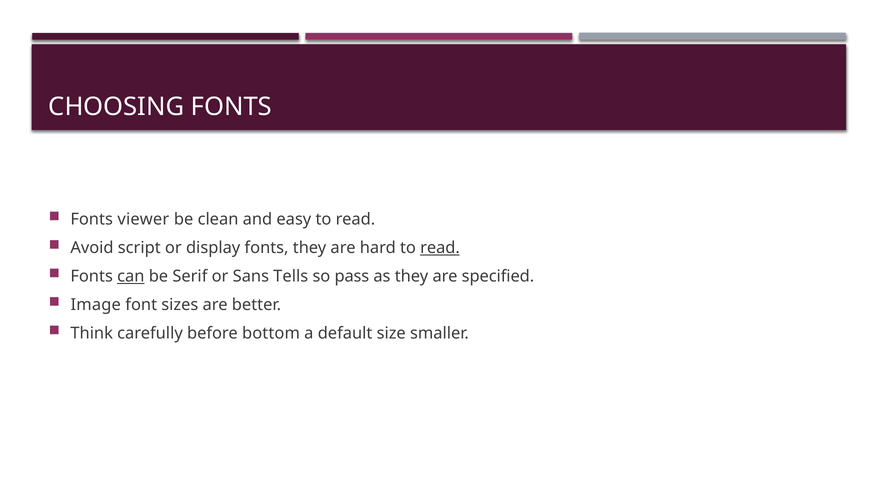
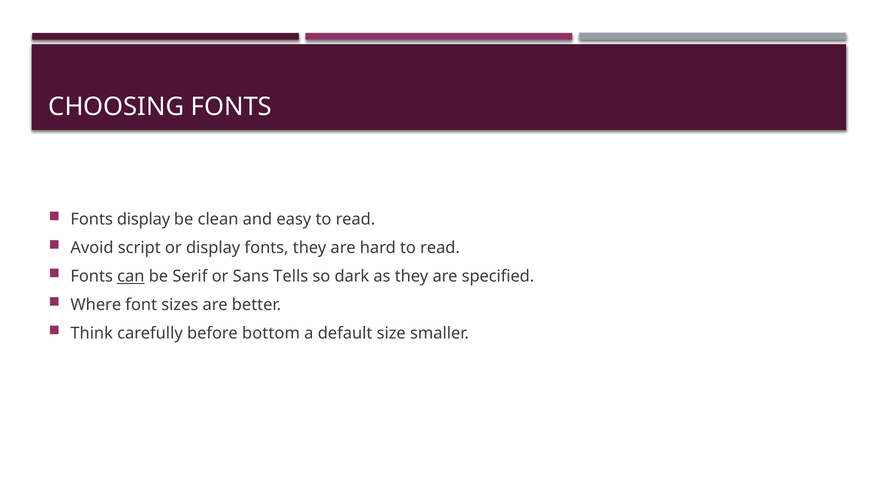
Fonts viewer: viewer -> display
read at (440, 248) underline: present -> none
pass: pass -> dark
Image: Image -> Where
